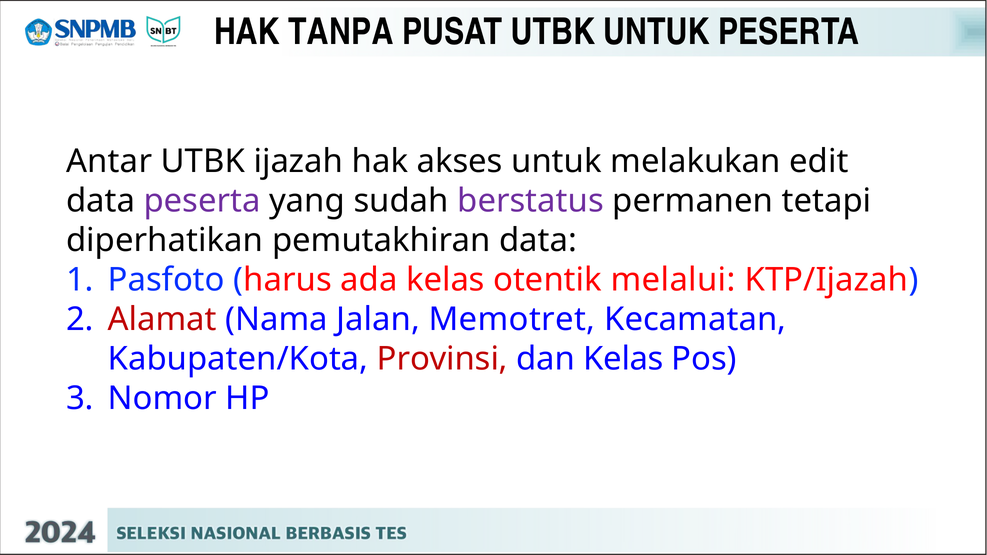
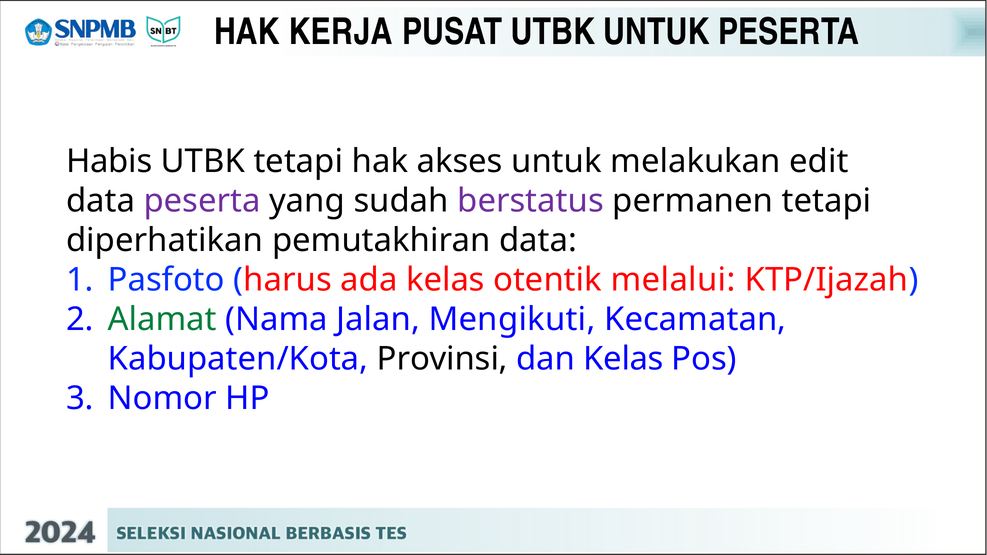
TANPA: TANPA -> KERJA
Antar: Antar -> Habis
UTBK ijazah: ijazah -> tetapi
Alamat colour: red -> green
Memotret: Memotret -> Mengikuti
Provinsi colour: red -> black
